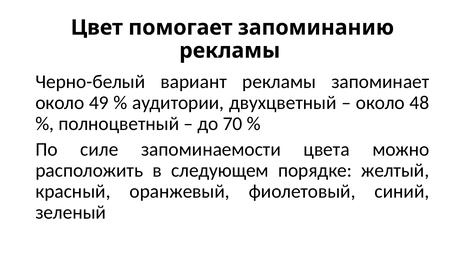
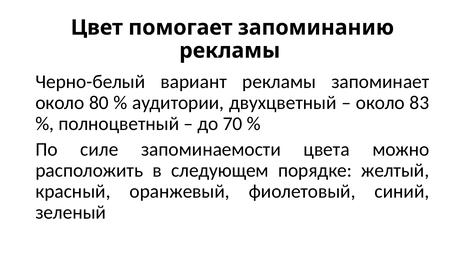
49: 49 -> 80
48: 48 -> 83
